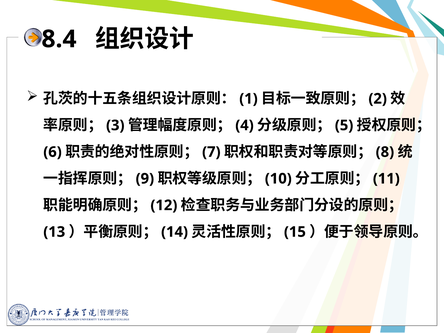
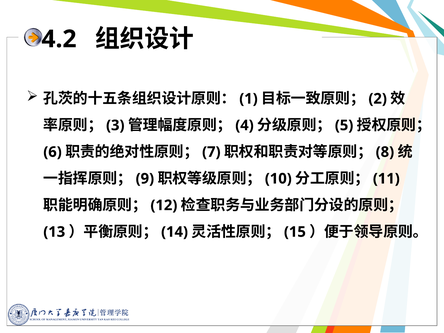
8.4: 8.4 -> 4.2
